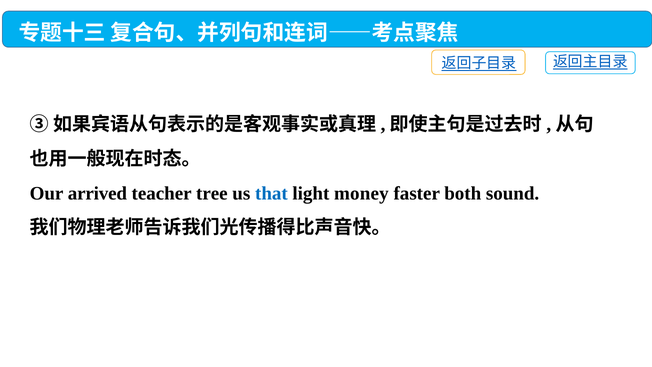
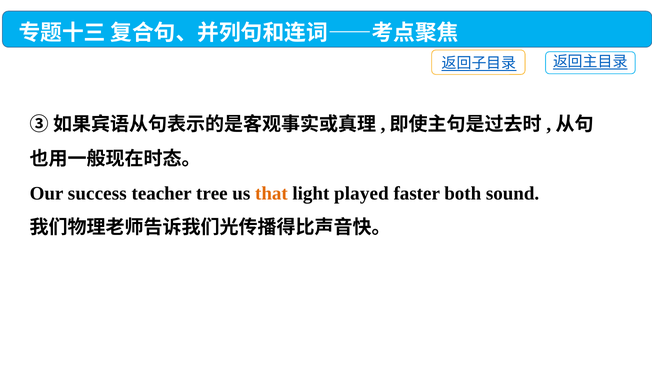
arrived: arrived -> success
that colour: blue -> orange
money: money -> played
